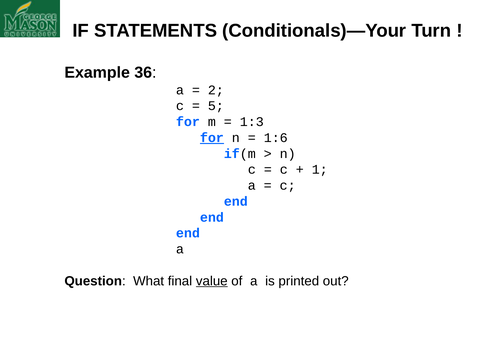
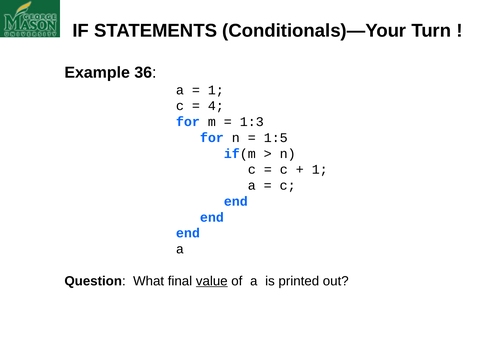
2 at (216, 90): 2 -> 1
5: 5 -> 4
for at (212, 138) underline: present -> none
1:6: 1:6 -> 1:5
